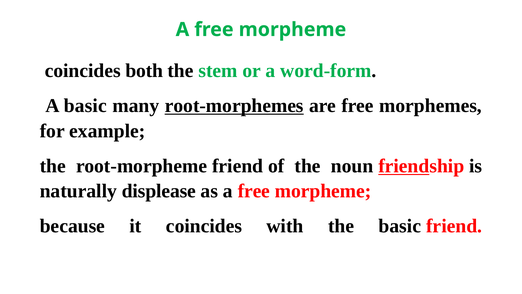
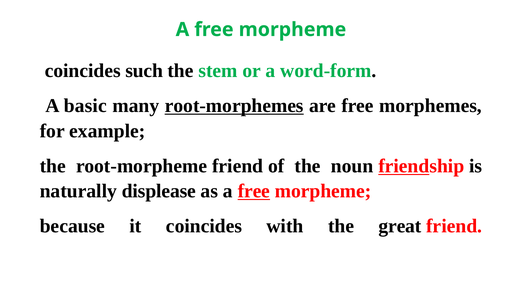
both: both -> such
free at (254, 191) underline: none -> present
the basic: basic -> great
